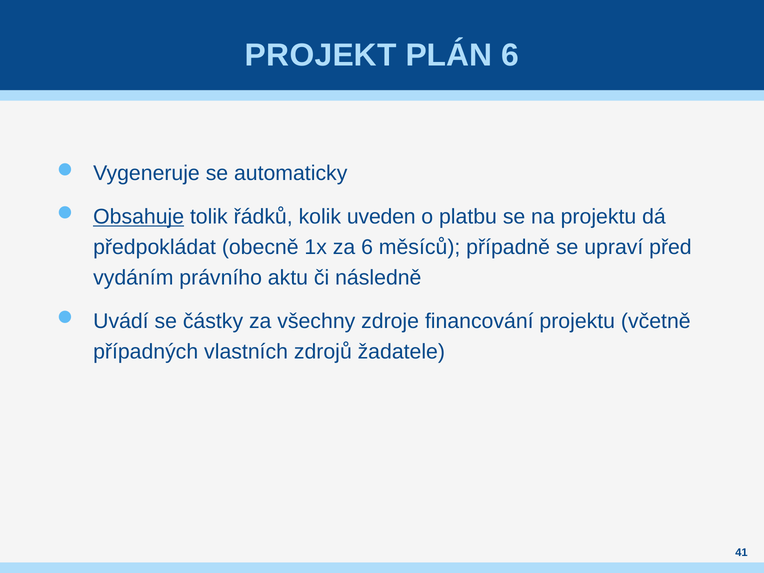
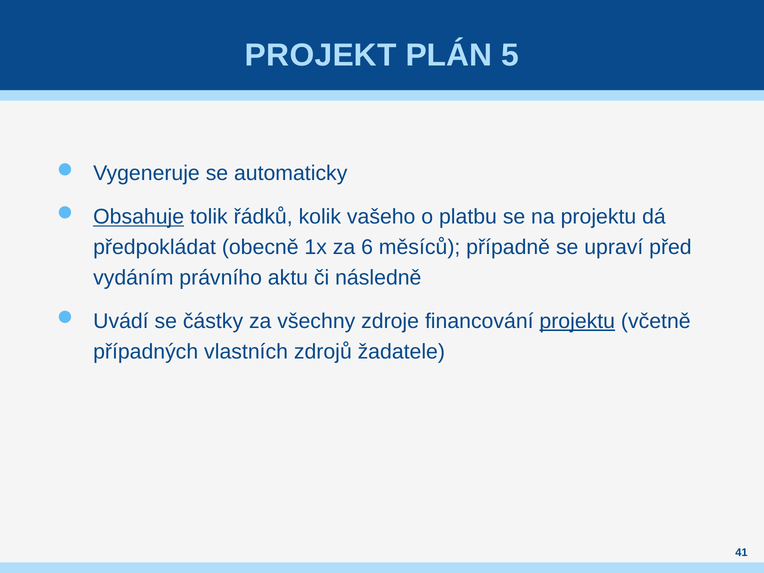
PLÁN 6: 6 -> 5
uveden: uveden -> vašeho
projektu at (577, 321) underline: none -> present
